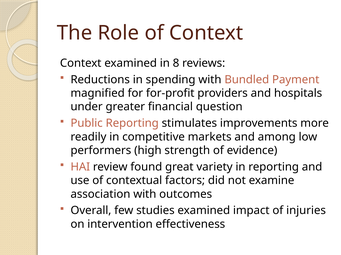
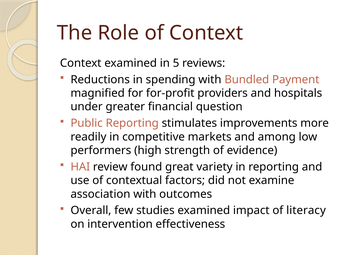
8: 8 -> 5
injuries: injuries -> literacy
